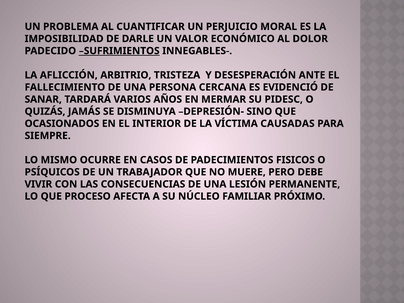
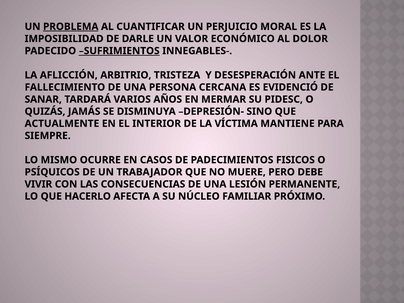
PROBLEMA underline: none -> present
OCASIONADOS: OCASIONADOS -> ACTUALMENTE
CAUSADAS: CAUSADAS -> MANTIENE
PROCESO: PROCESO -> HACERLO
